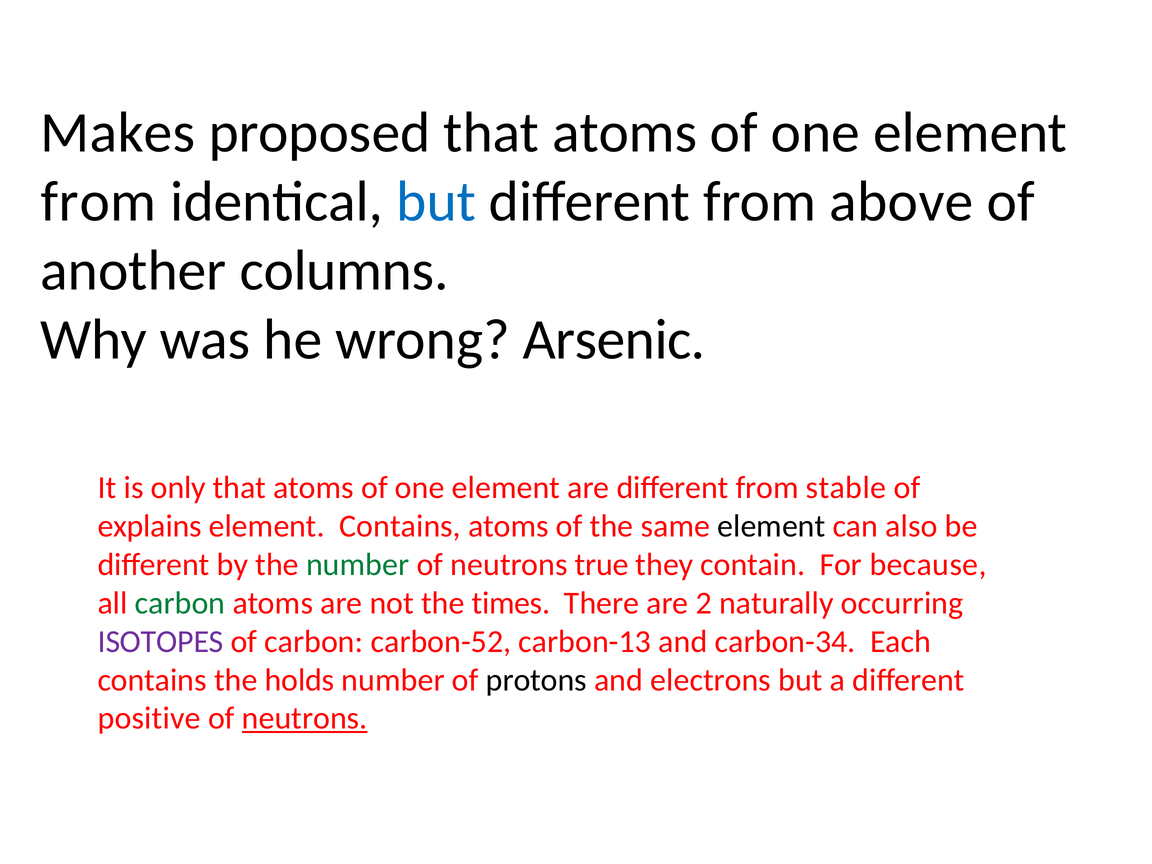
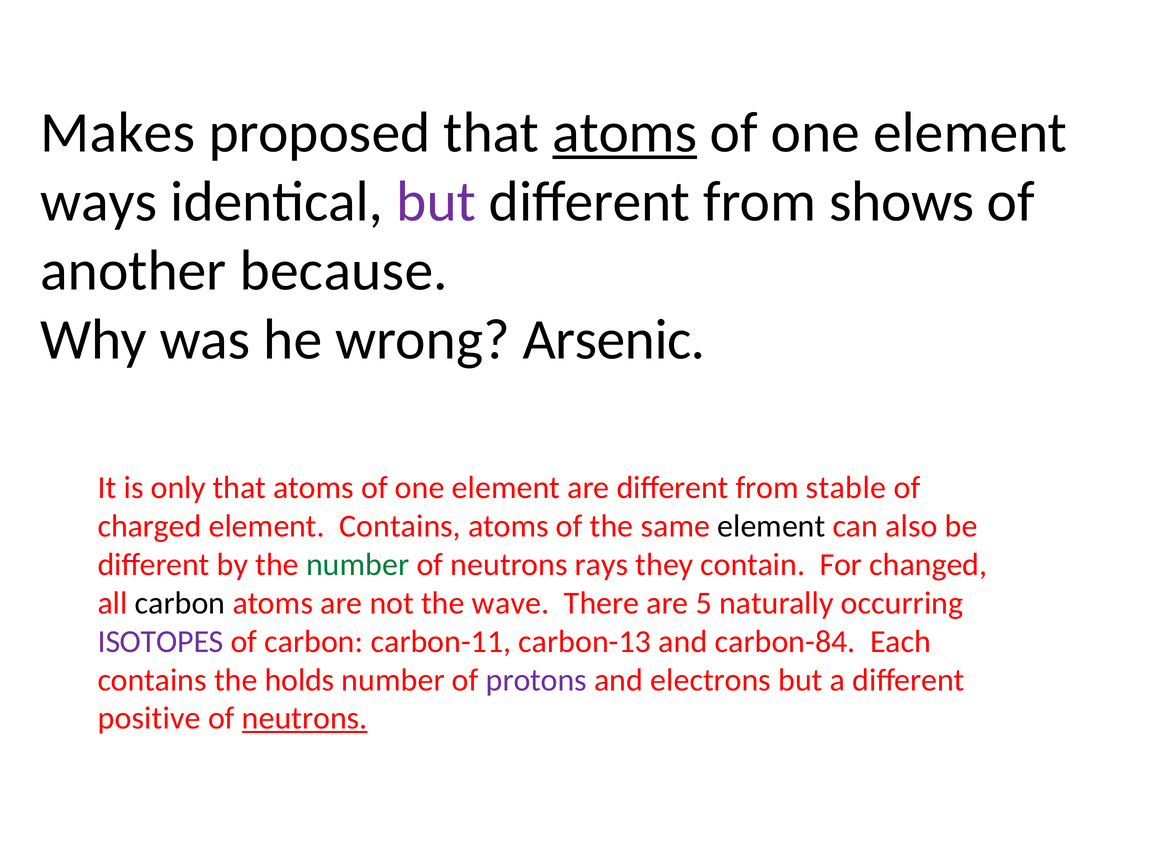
atoms at (625, 133) underline: none -> present
from at (99, 202): from -> ways
but at (436, 202) colour: blue -> purple
above: above -> shows
columns: columns -> because
explains: explains -> charged
true: true -> rays
because: because -> changed
carbon at (180, 603) colour: green -> black
times: times -> wave
2: 2 -> 5
carbon-52: carbon-52 -> carbon-11
carbon-34: carbon-34 -> carbon-84
protons colour: black -> purple
